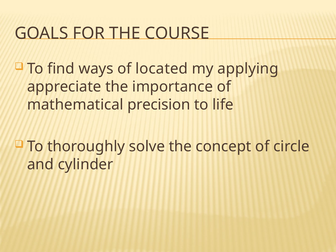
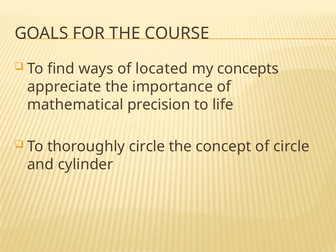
applying: applying -> concepts
thoroughly solve: solve -> circle
